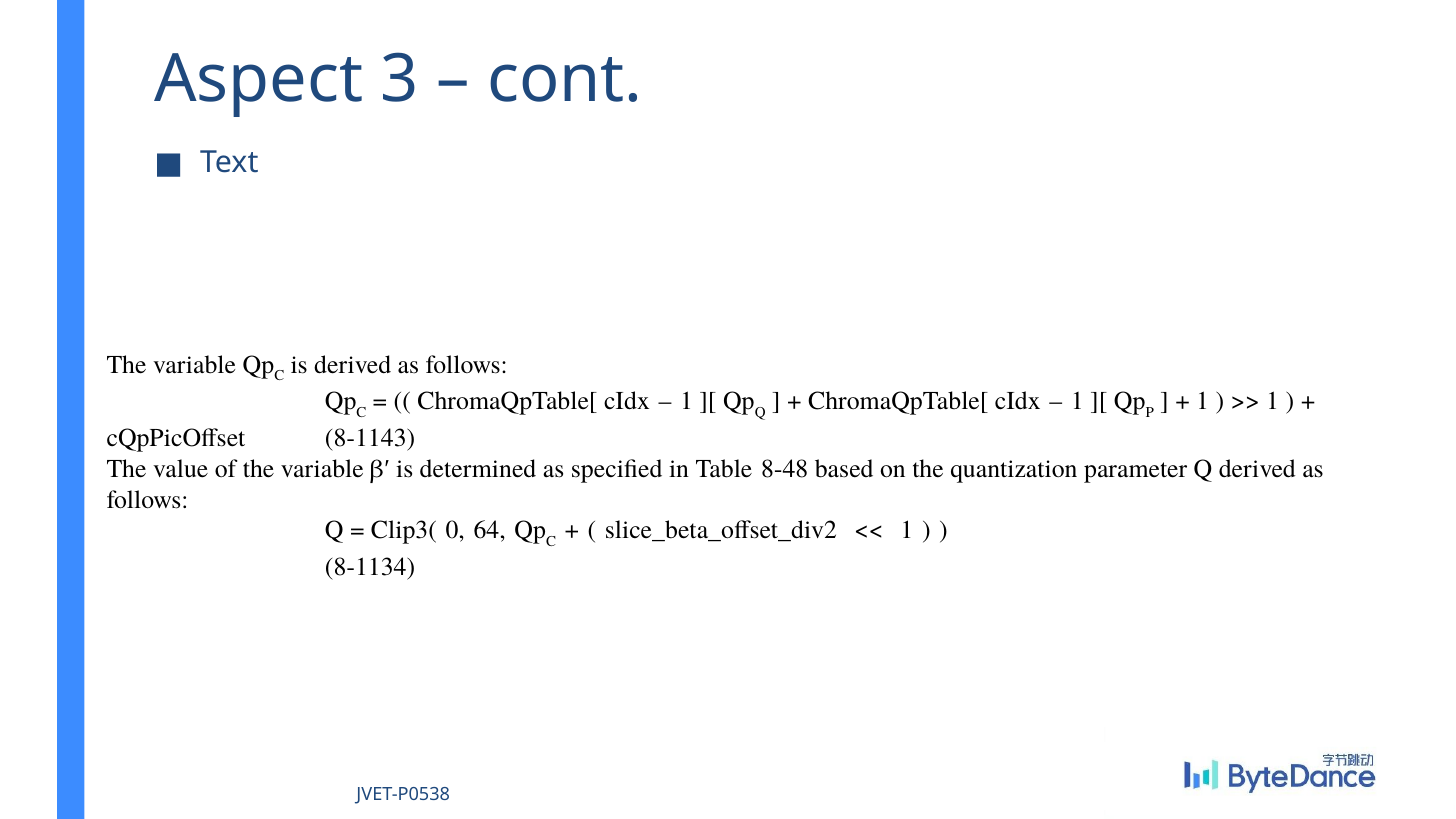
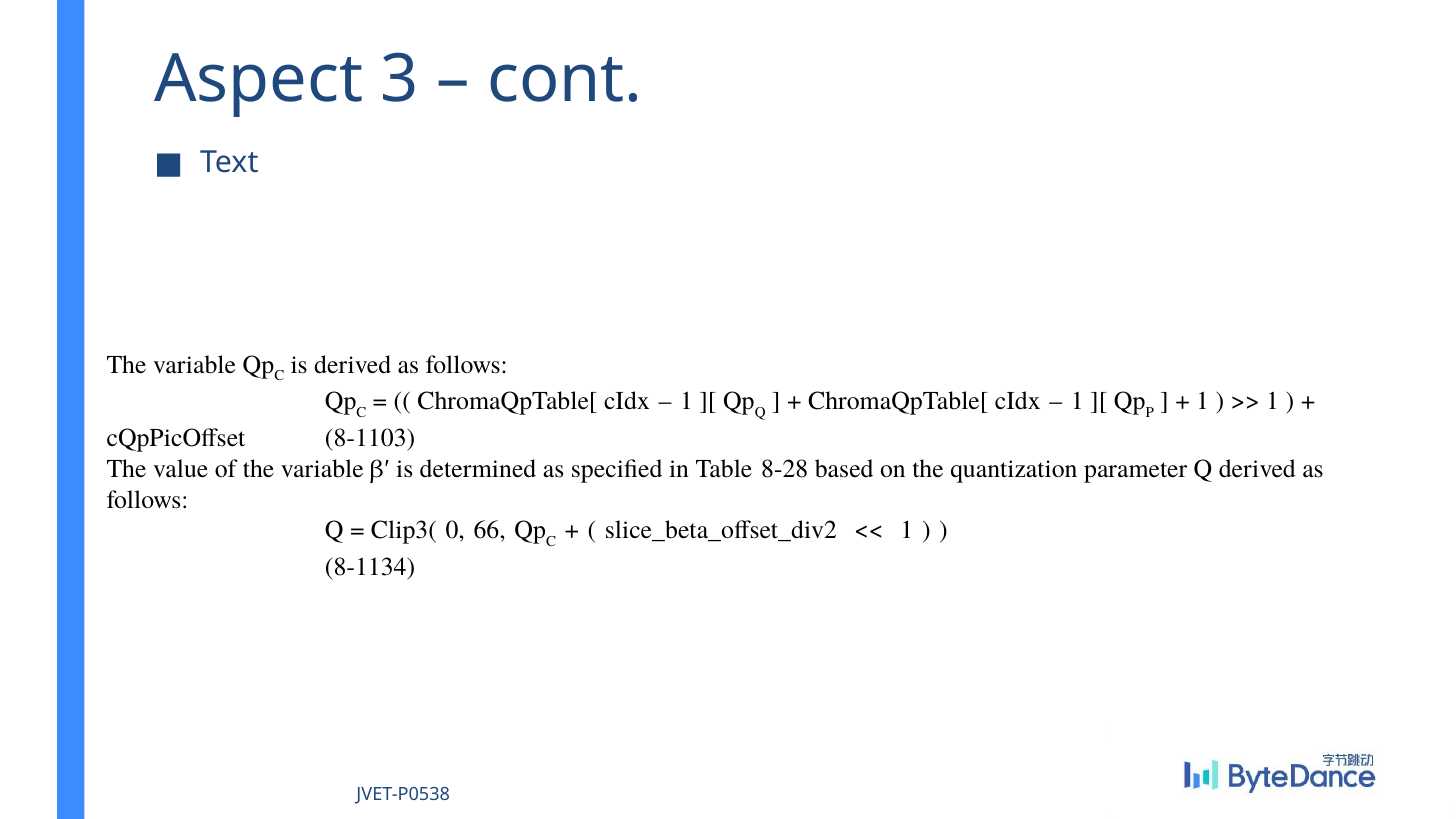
8‑1143: 8‑1143 -> 8‑1103
8‑48: 8‑48 -> 8‑28
64: 64 -> 66
